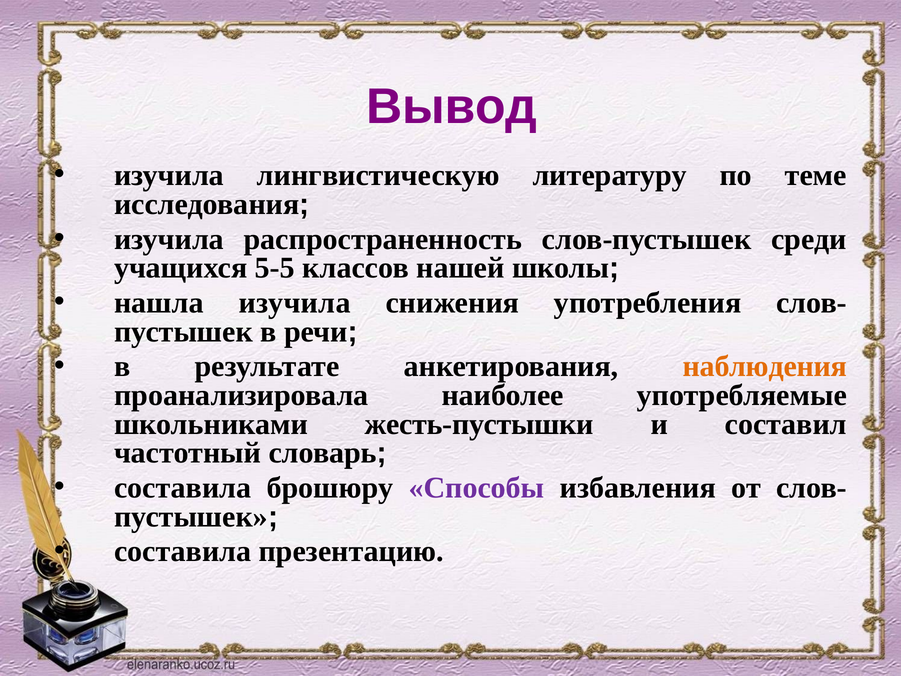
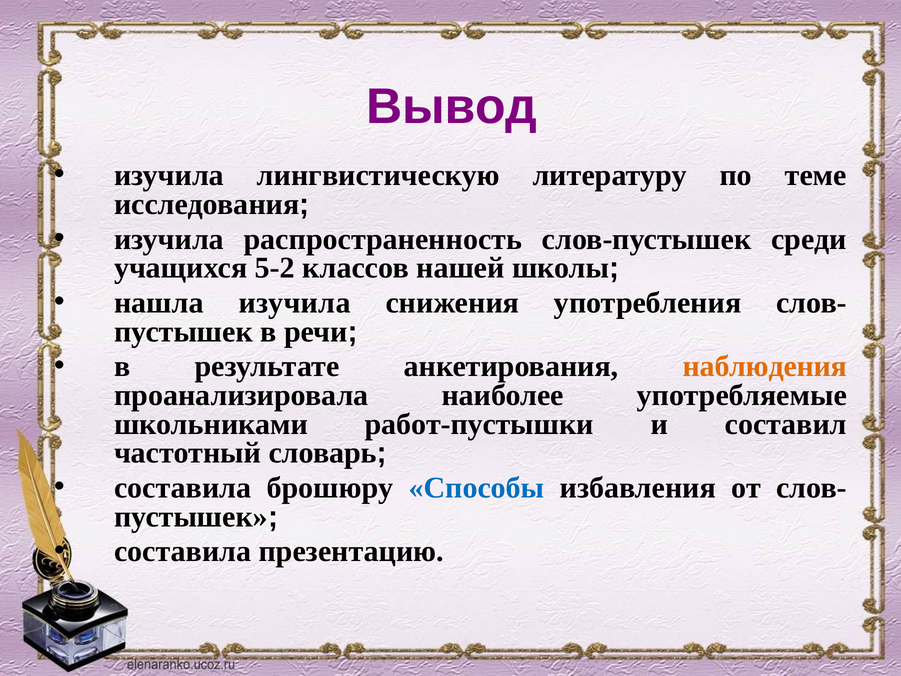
5-5: 5-5 -> 5-2
жесть-пустышки: жесть-пустышки -> работ-пустышки
Способы colour: purple -> blue
